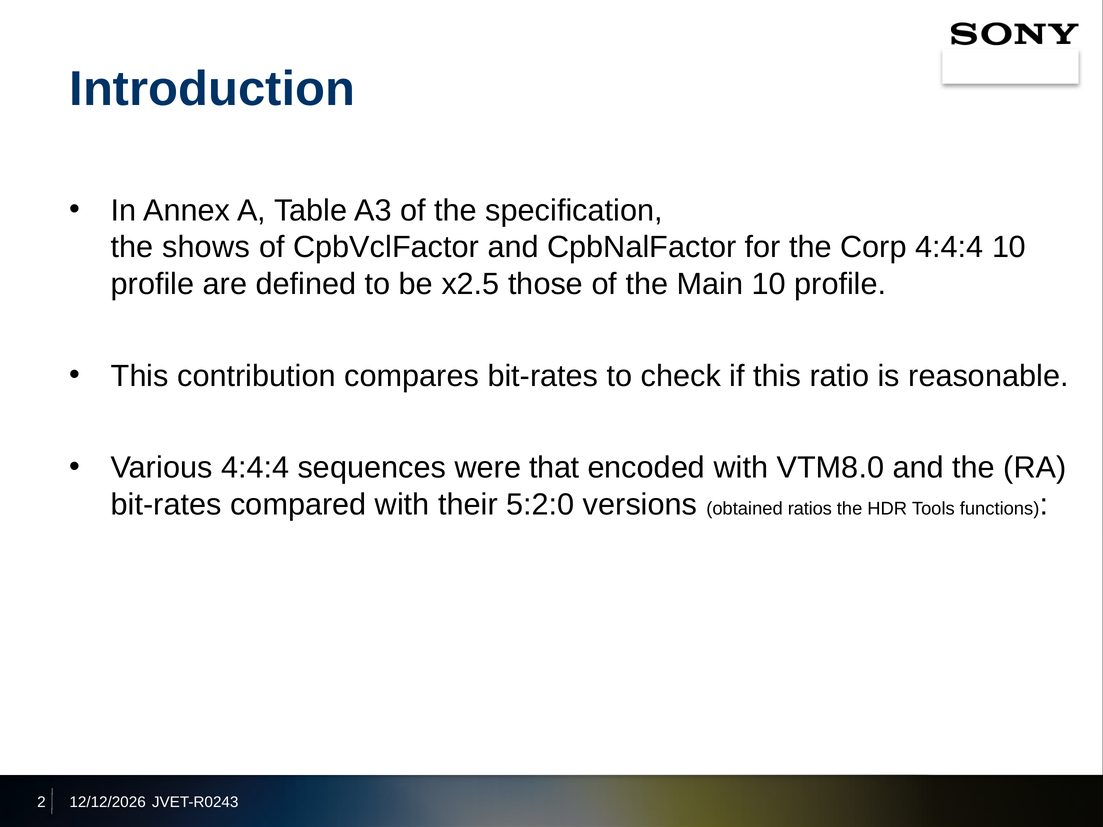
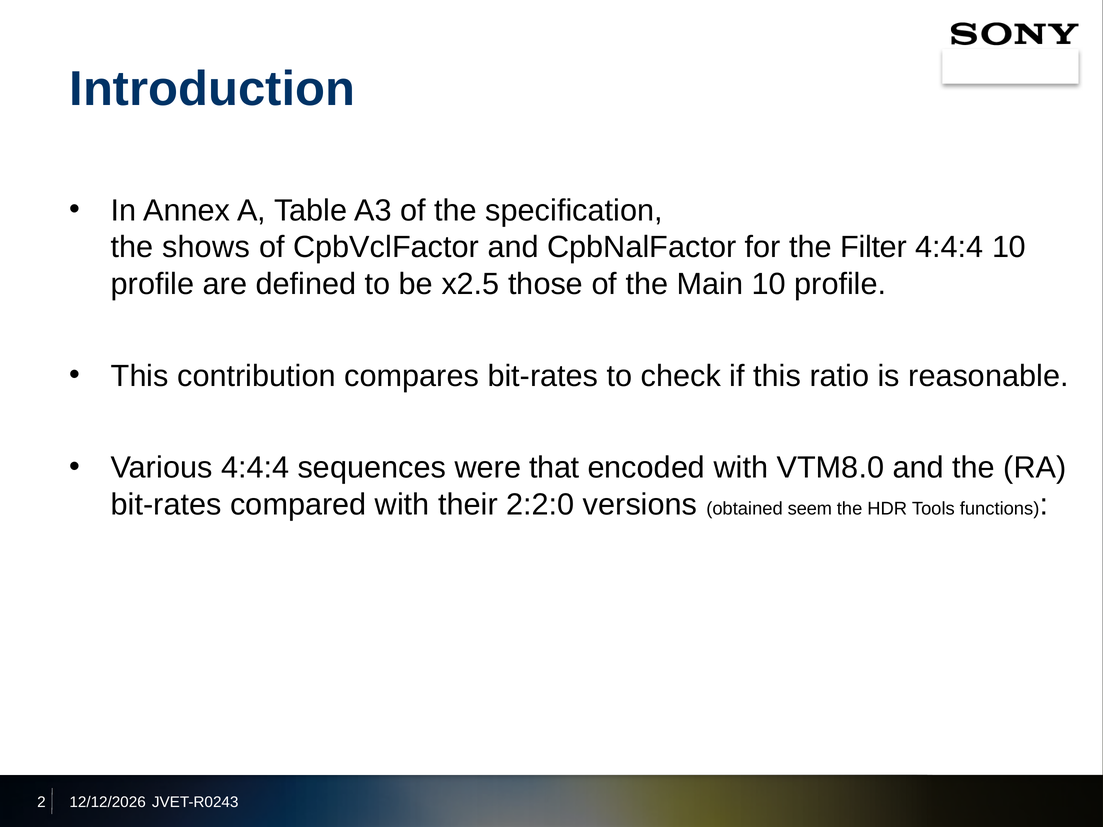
Corp: Corp -> Filter
5:2:0: 5:2:0 -> 2:2:0
ratios: ratios -> seem
